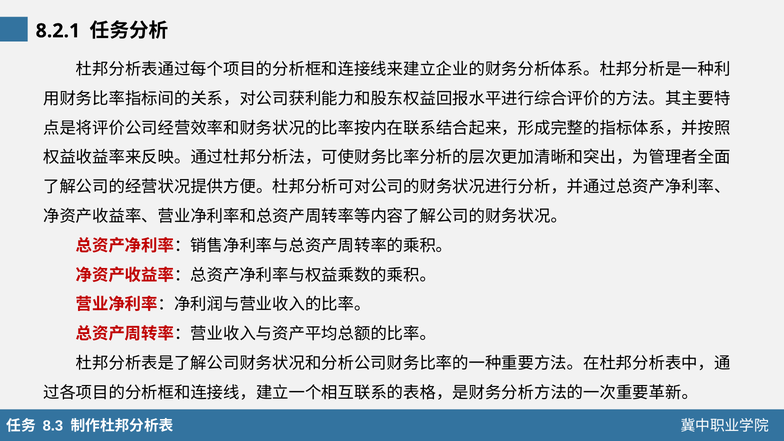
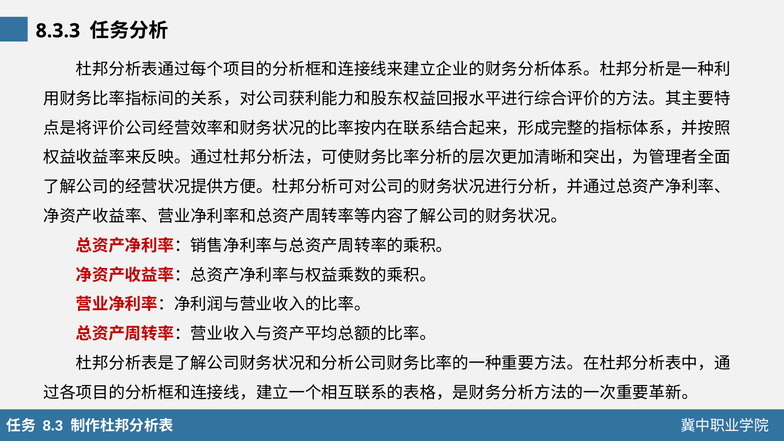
8.2.1: 8.2.1 -> 8.3.3
